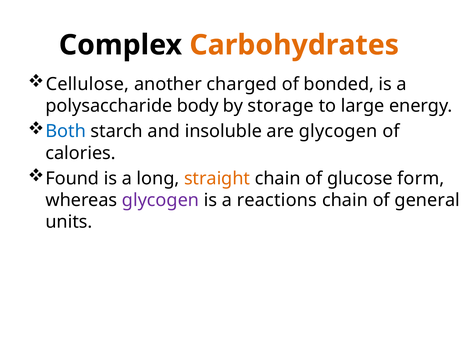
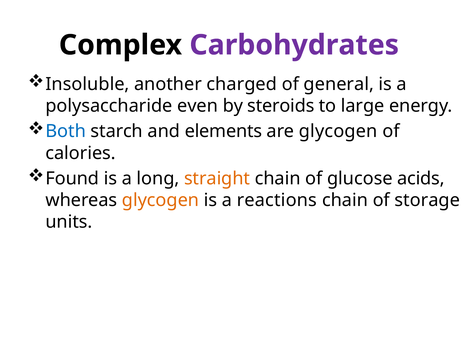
Carbohydrates colour: orange -> purple
Cellulose: Cellulose -> Insoluble
bonded: bonded -> general
body: body -> even
storage: storage -> steroids
insoluble: insoluble -> elements
form: form -> acids
glycogen at (160, 200) colour: purple -> orange
general: general -> storage
